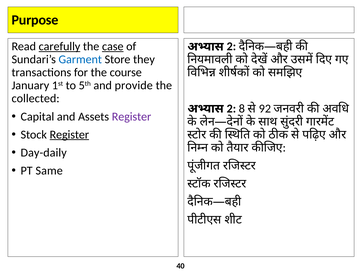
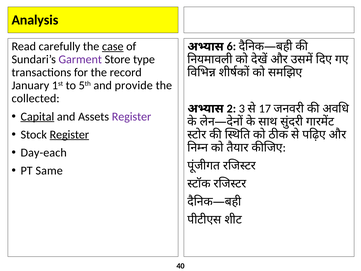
Purpose: Purpose -> Analysis
carefully underline: present -> none
2 at (231, 46): 2 -> 6
Garment colour: blue -> purple
they: they -> type
course: course -> record
8: 8 -> 3
92: 92 -> 17
Capital underline: none -> present
Day-daily: Day-daily -> Day-each
